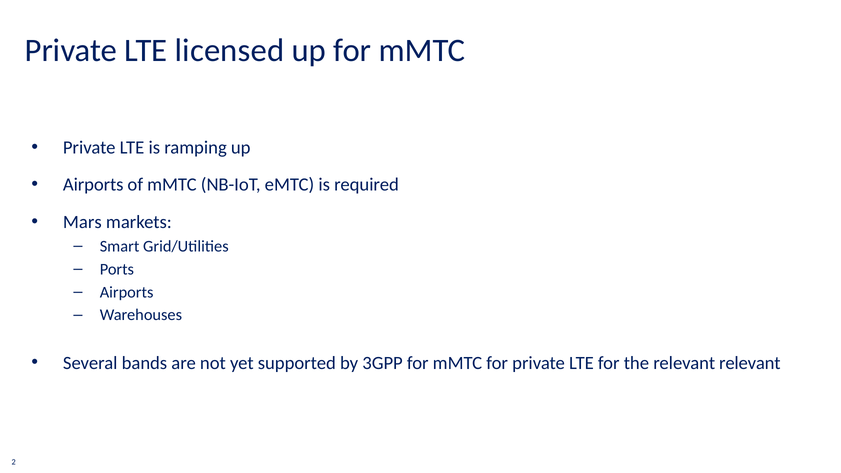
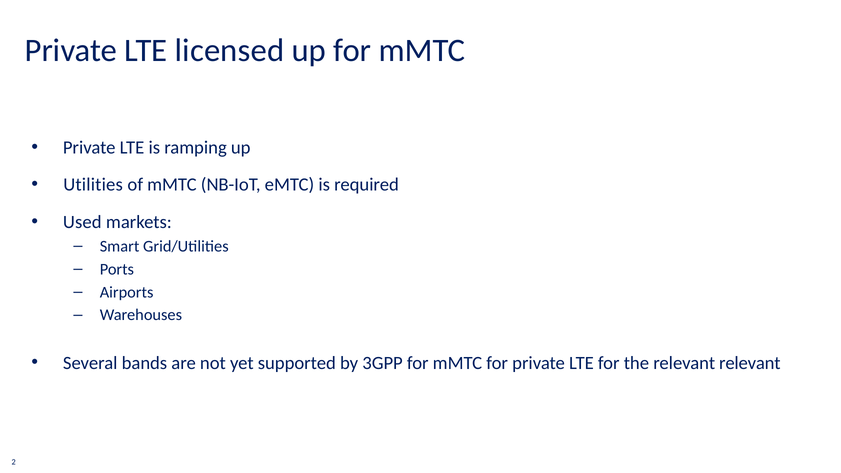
Airports at (93, 185): Airports -> Utilities
Mars: Mars -> Used
